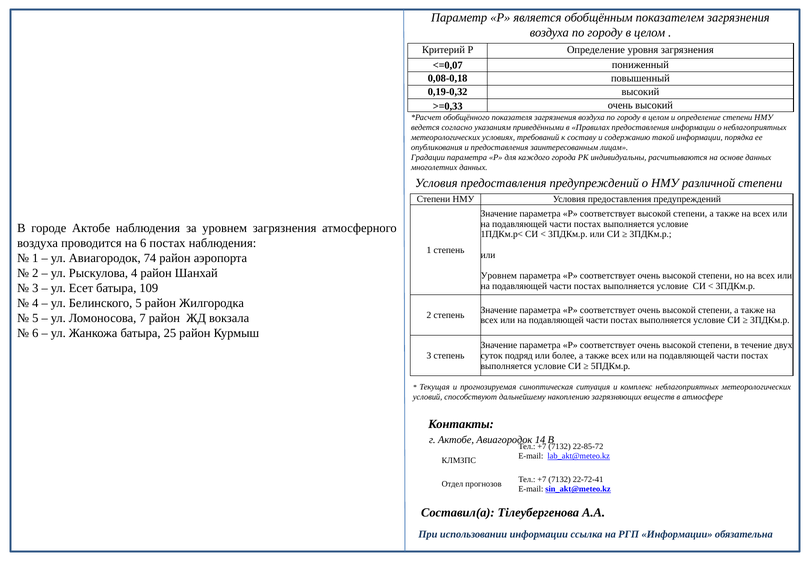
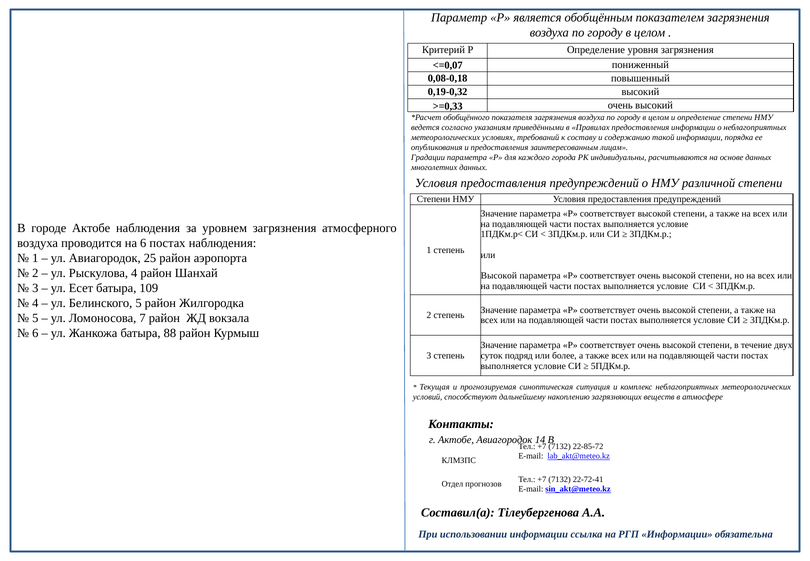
74: 74 -> 25
Уровнем at (499, 276): Уровнем -> Высокой
25: 25 -> 88
